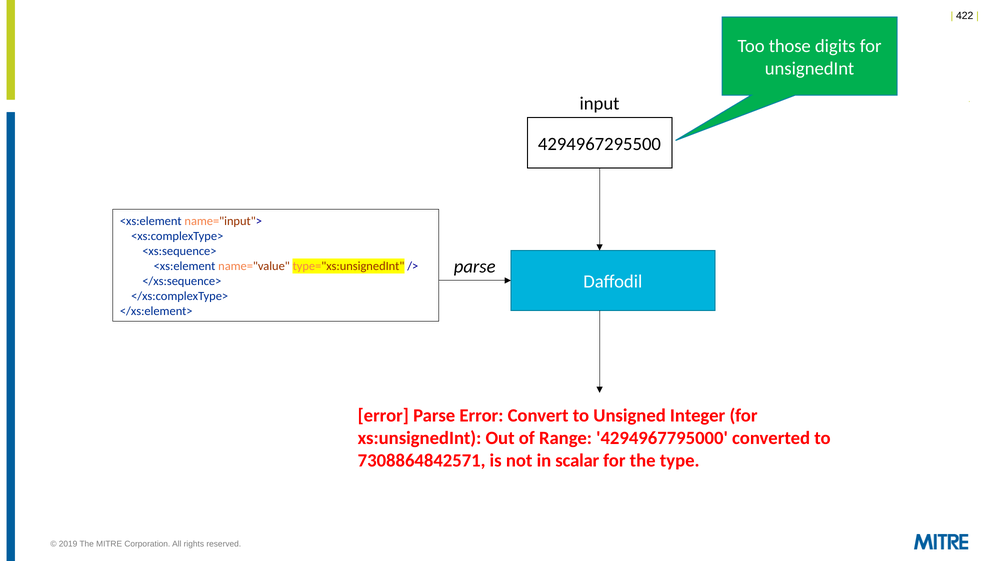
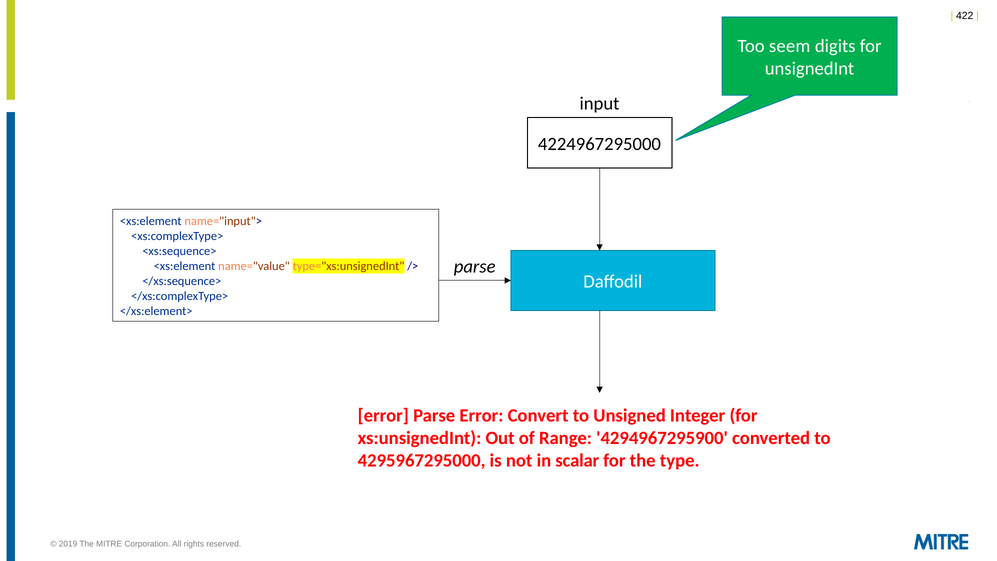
those: those -> seem
4294967295500: 4294967295500 -> 4224967295000
4294967795000: 4294967795000 -> 4294967295900
7308864842571: 7308864842571 -> 4295967295000
